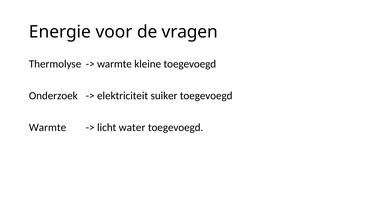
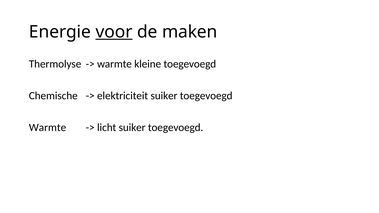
voor underline: none -> present
vragen: vragen -> maken
Onderzoek: Onderzoek -> Chemische
licht water: water -> suiker
